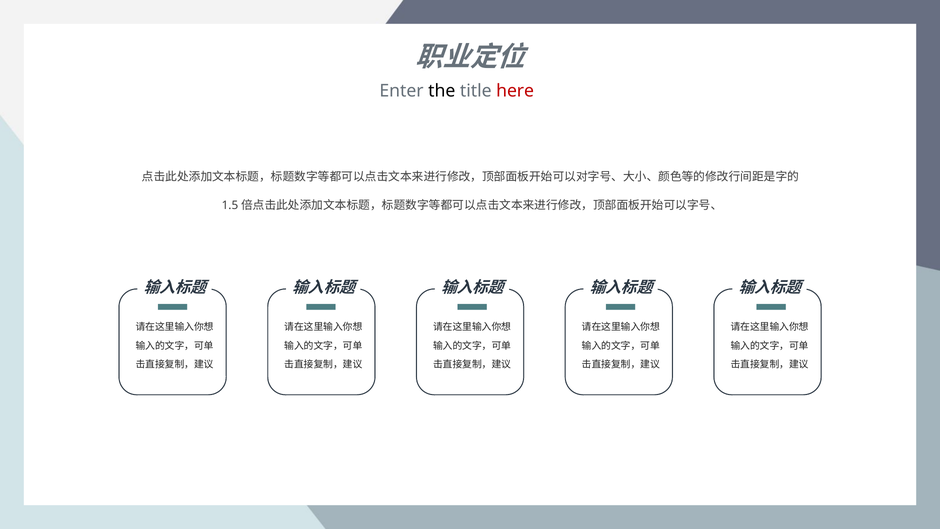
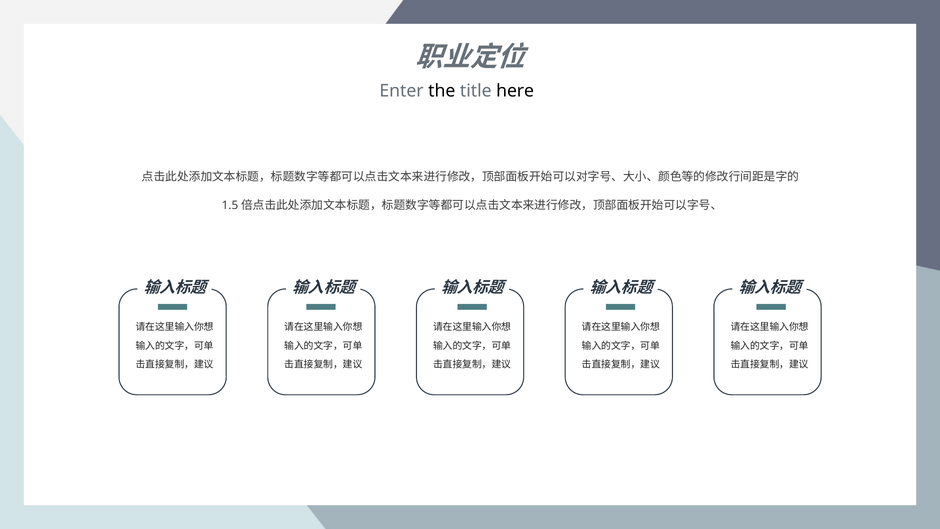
here colour: red -> black
